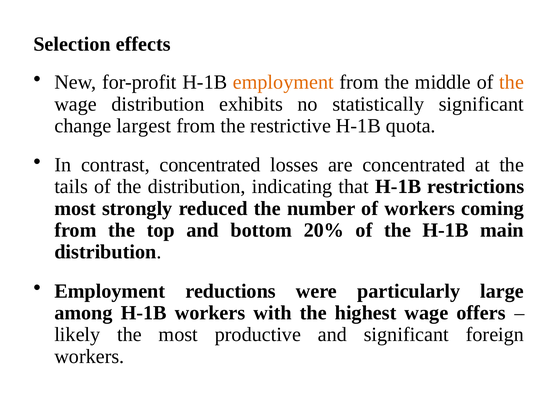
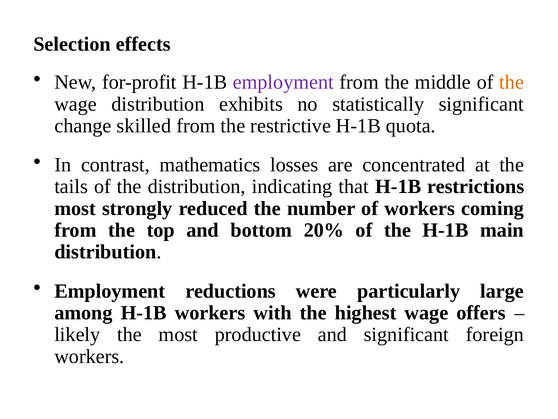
employment at (283, 82) colour: orange -> purple
largest: largest -> skilled
contrast concentrated: concentrated -> mathematics
